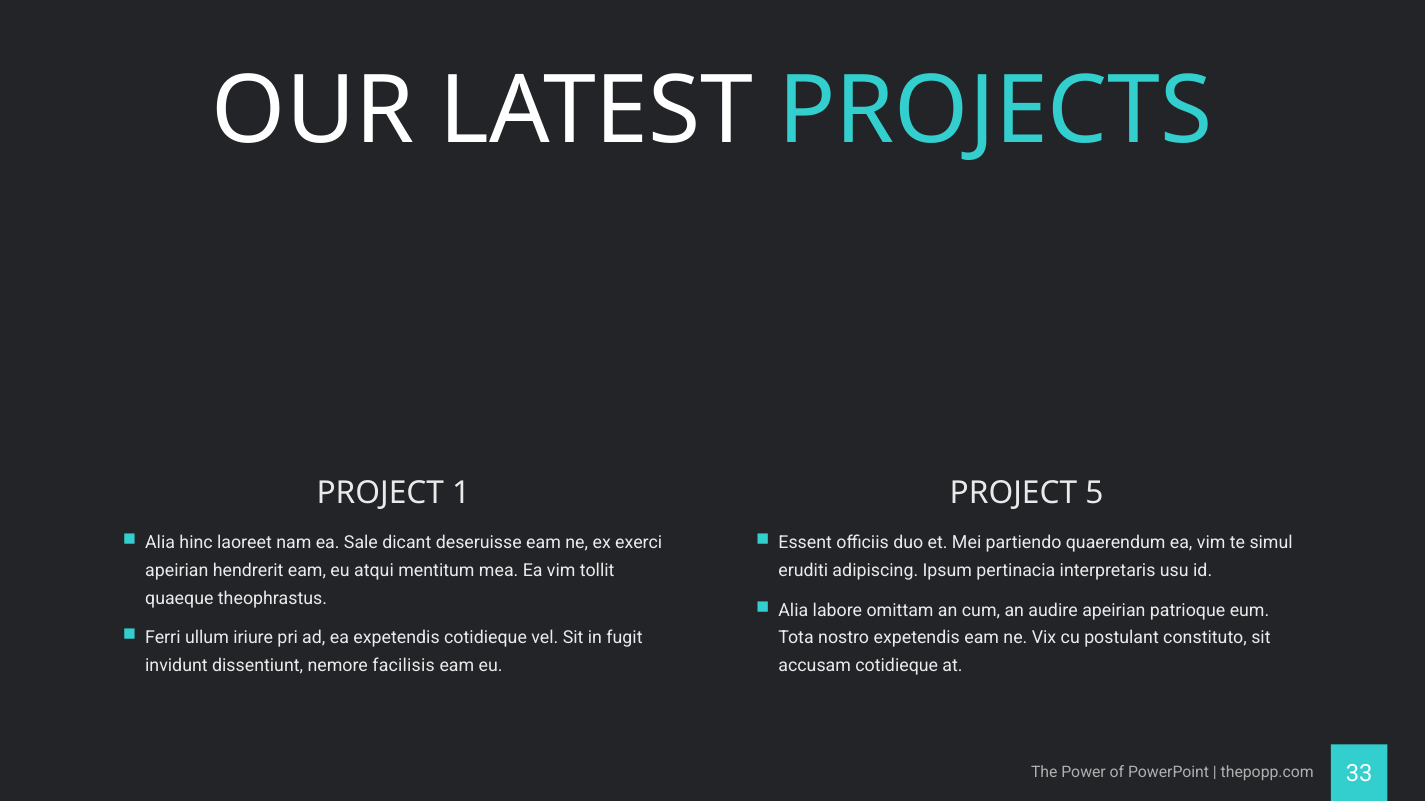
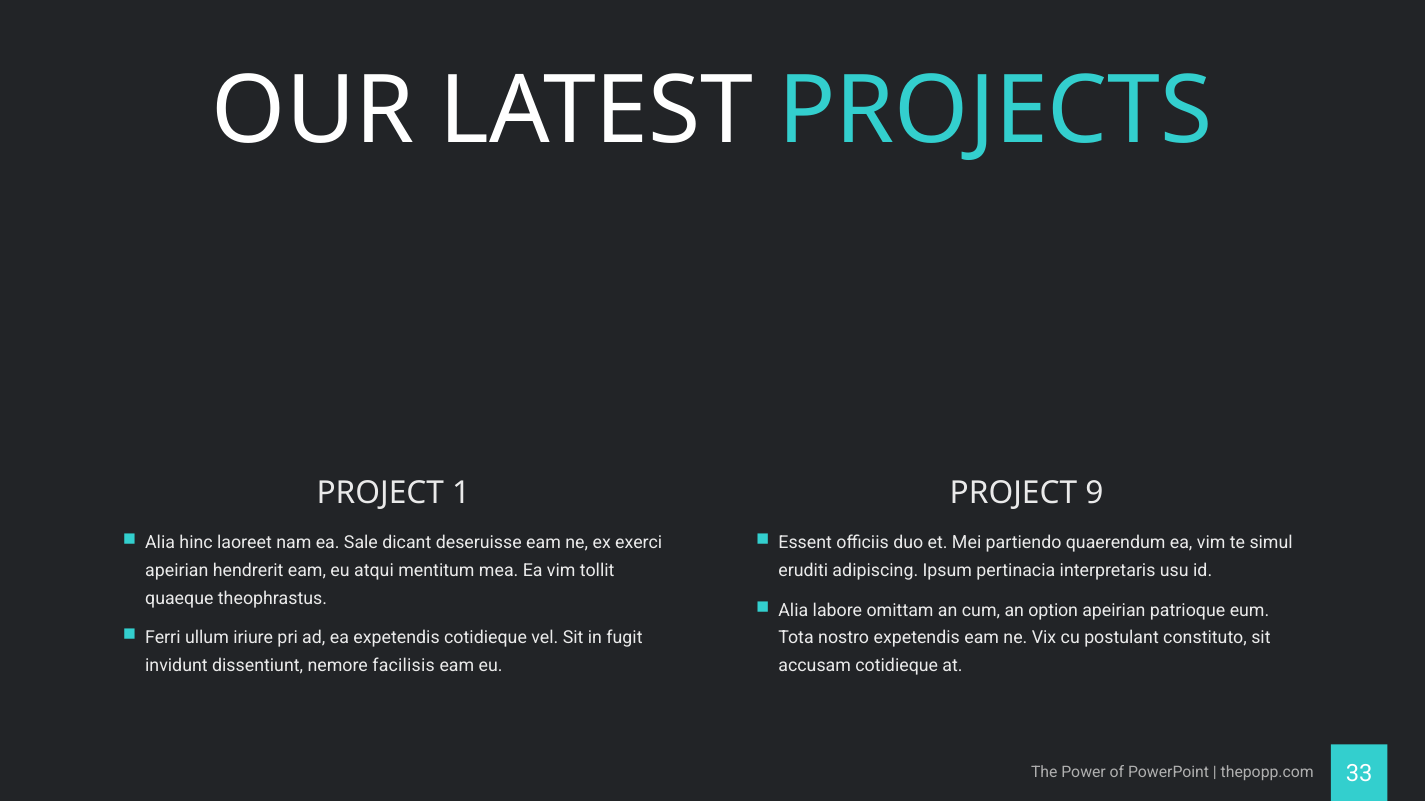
5: 5 -> 9
audire: audire -> option
